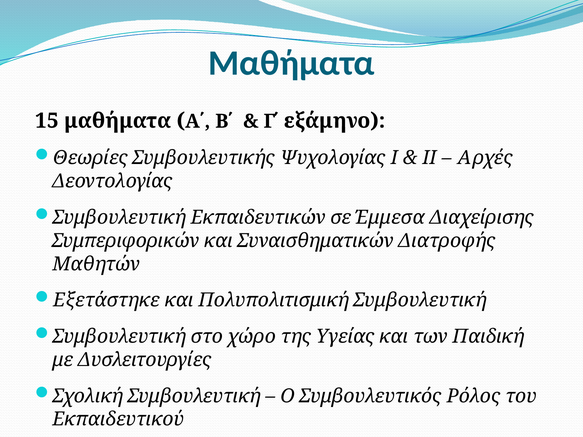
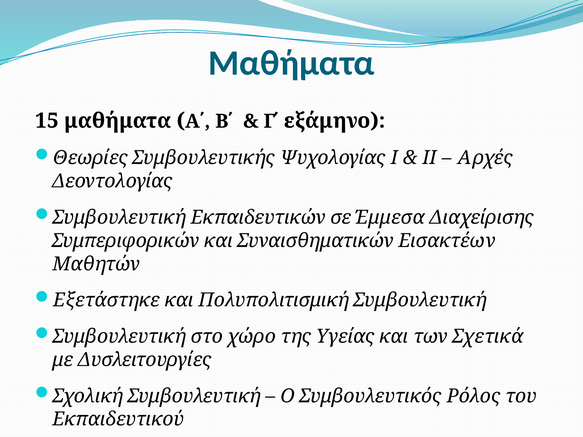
Διατροφής: Διατροφής -> Εισακτέων
Παιδική: Παιδική -> Σχετικά
